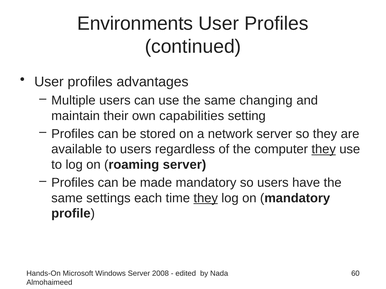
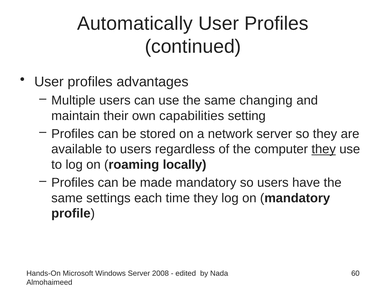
Environments: Environments -> Automatically
roaming server: server -> locally
they at (206, 198) underline: present -> none
